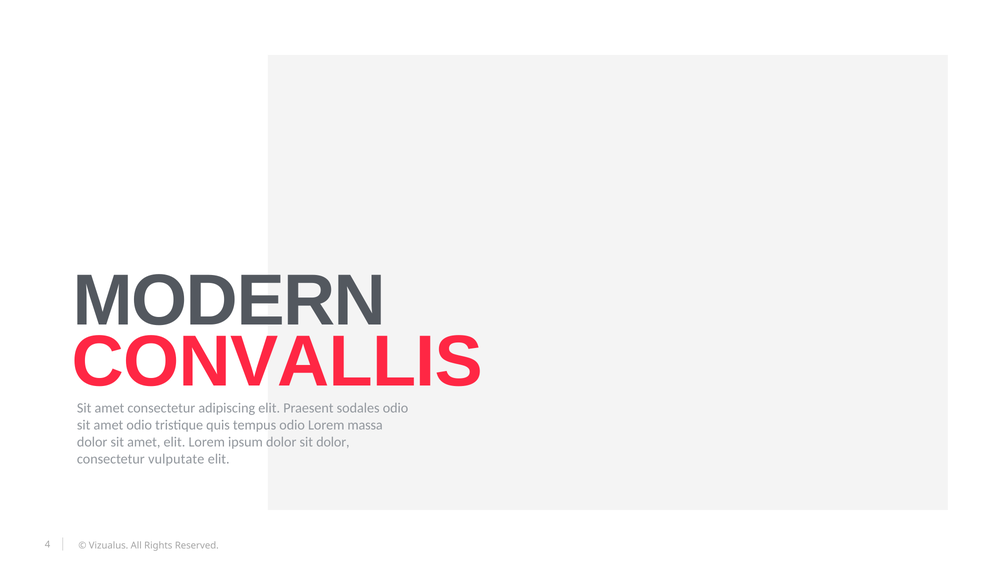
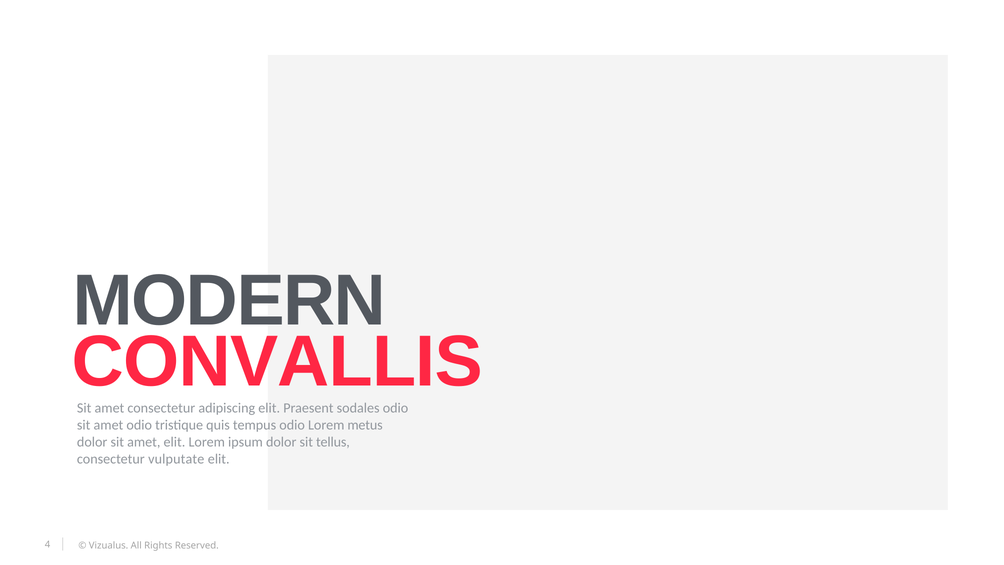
massa: massa -> metus
sit dolor: dolor -> tellus
